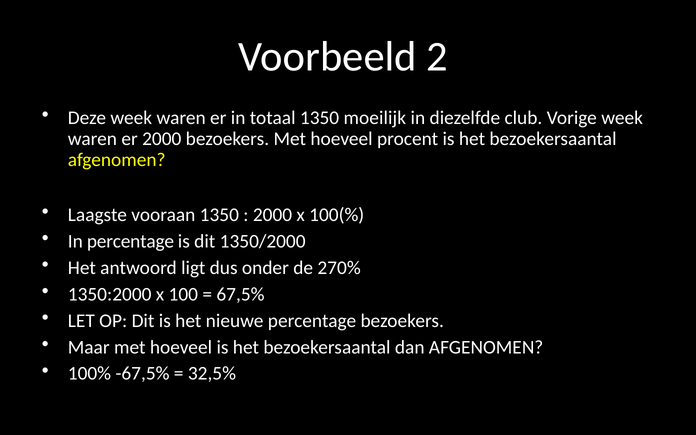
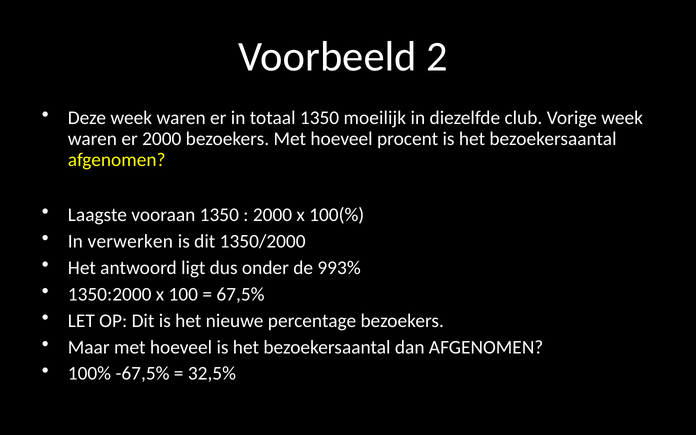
In percentage: percentage -> verwerken
270%: 270% -> 993%
